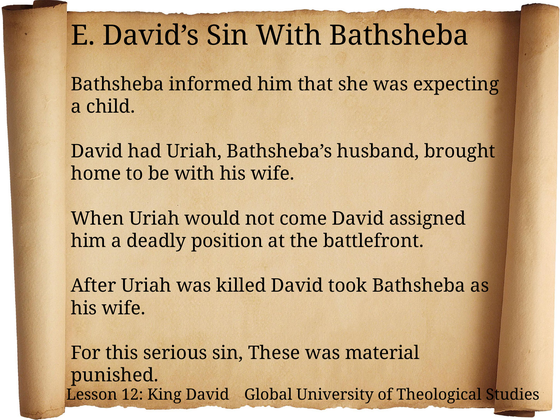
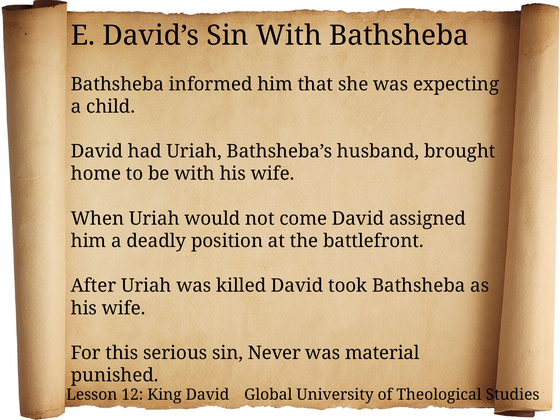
These: These -> Never
